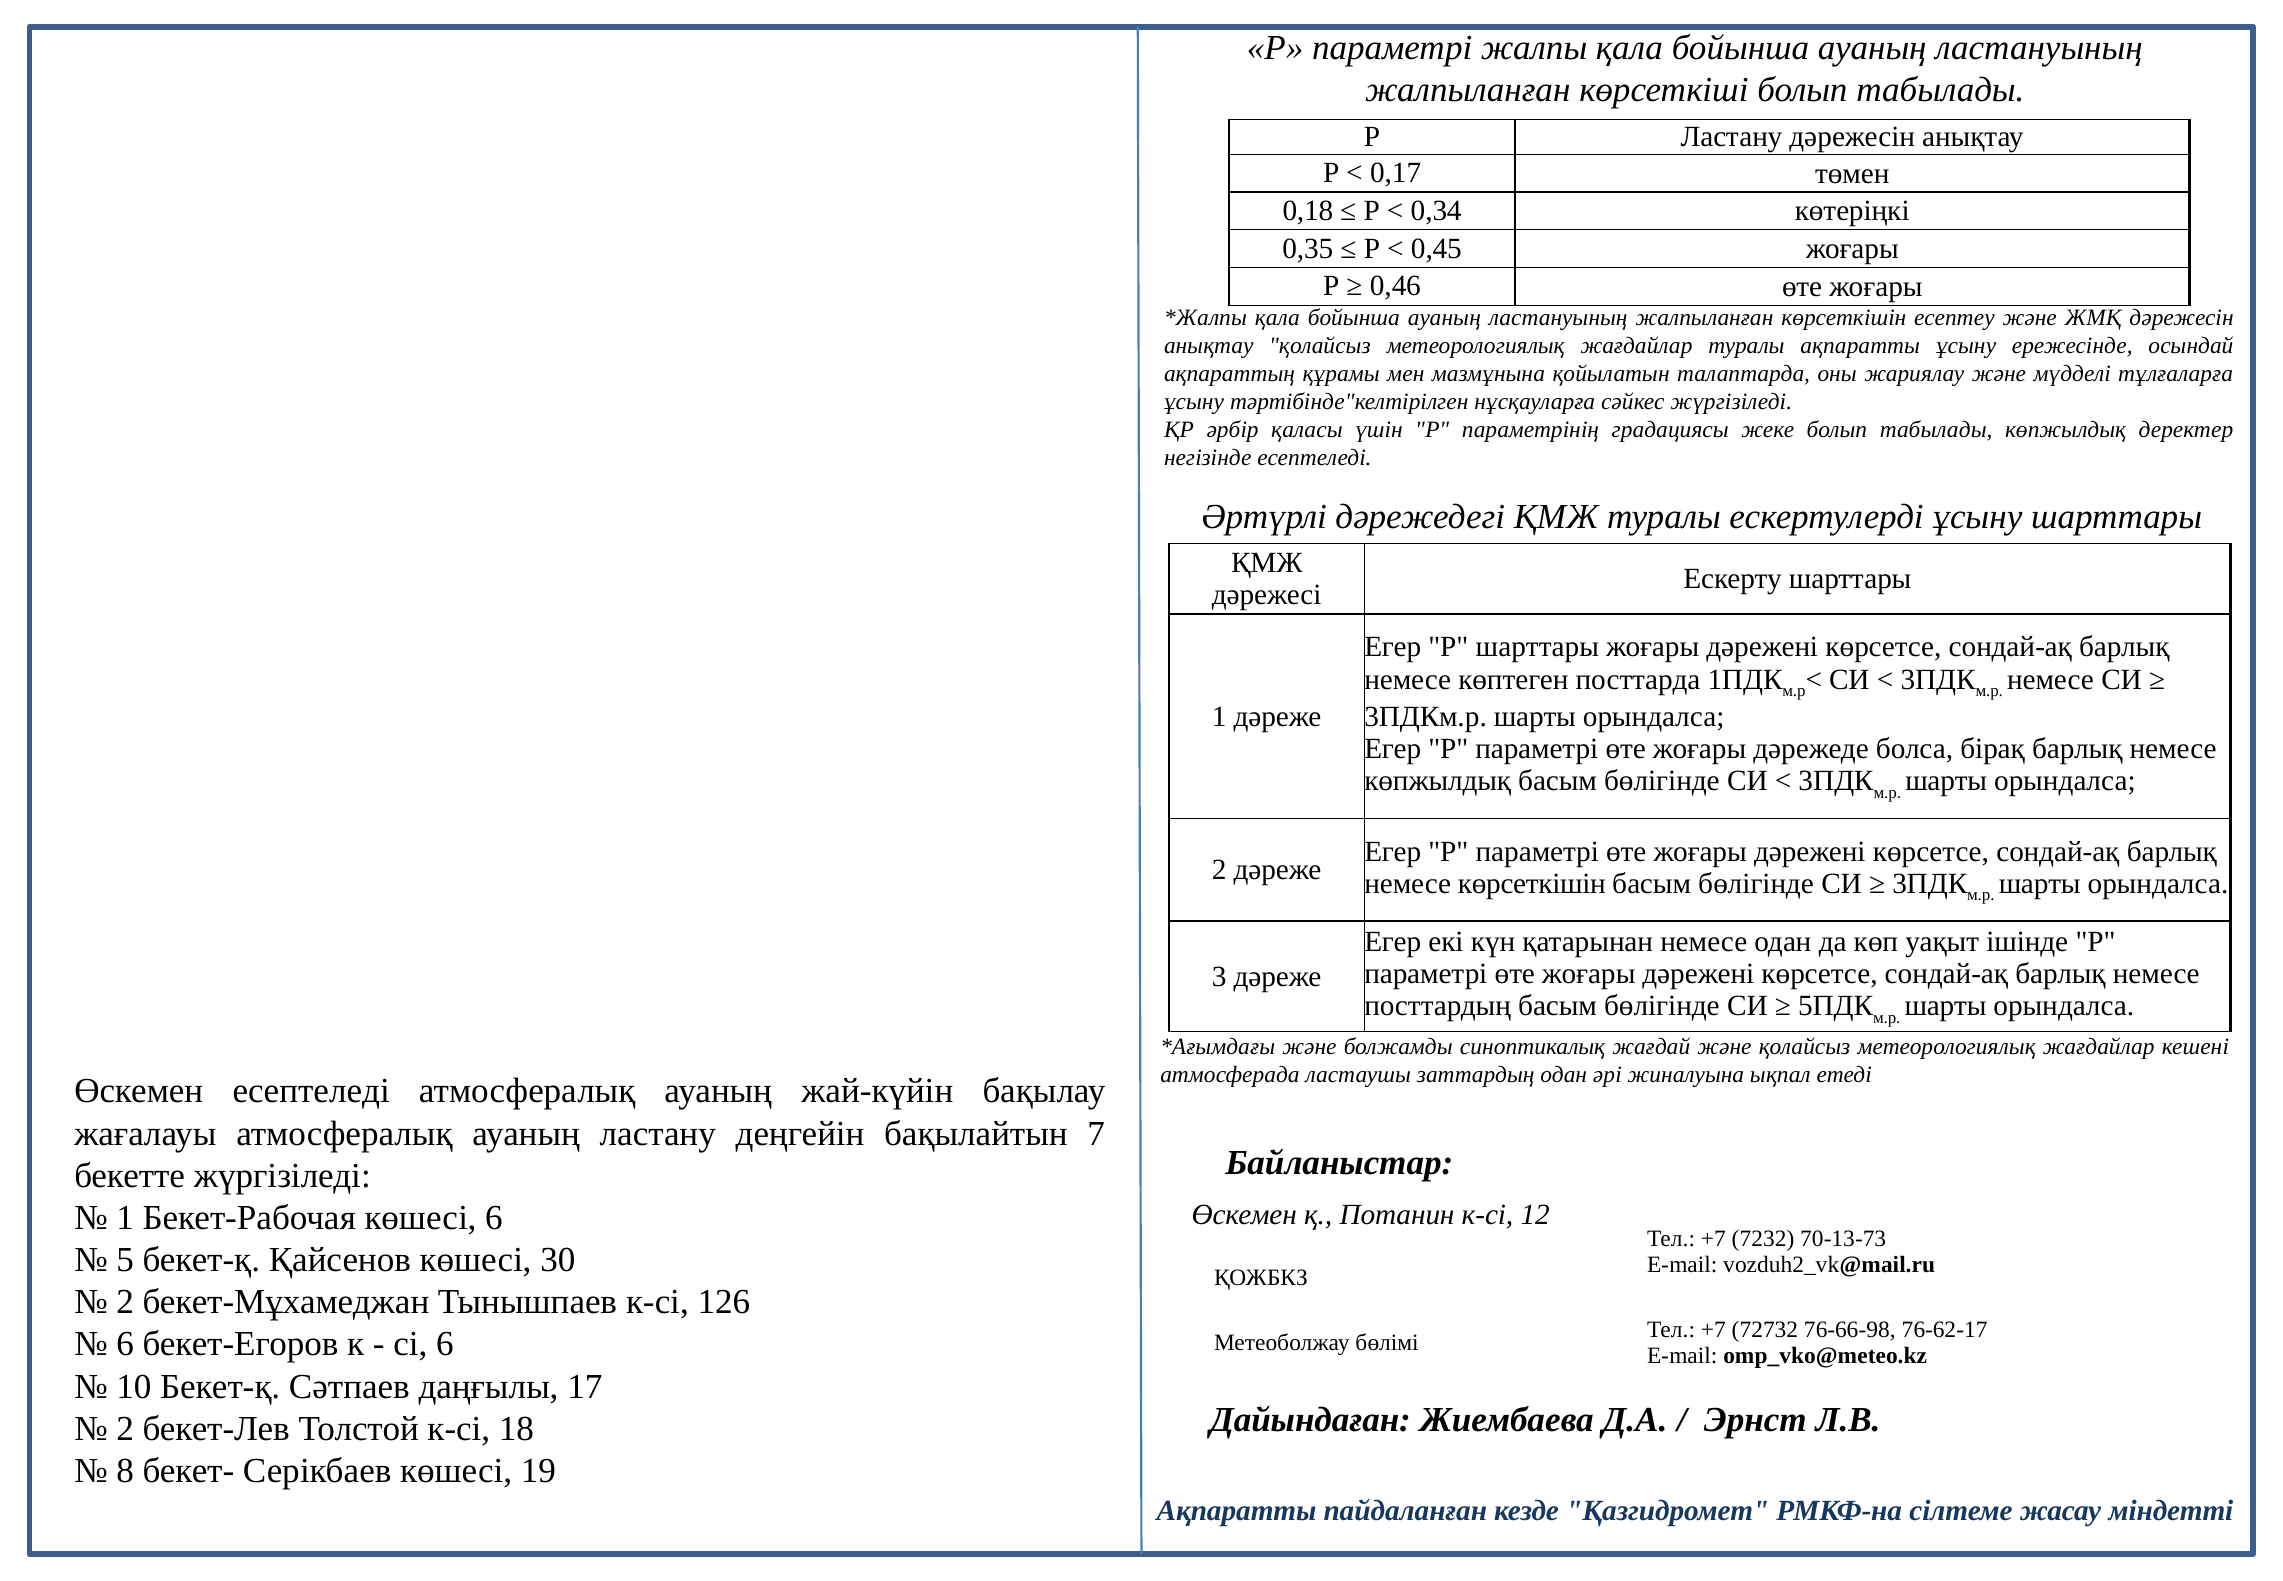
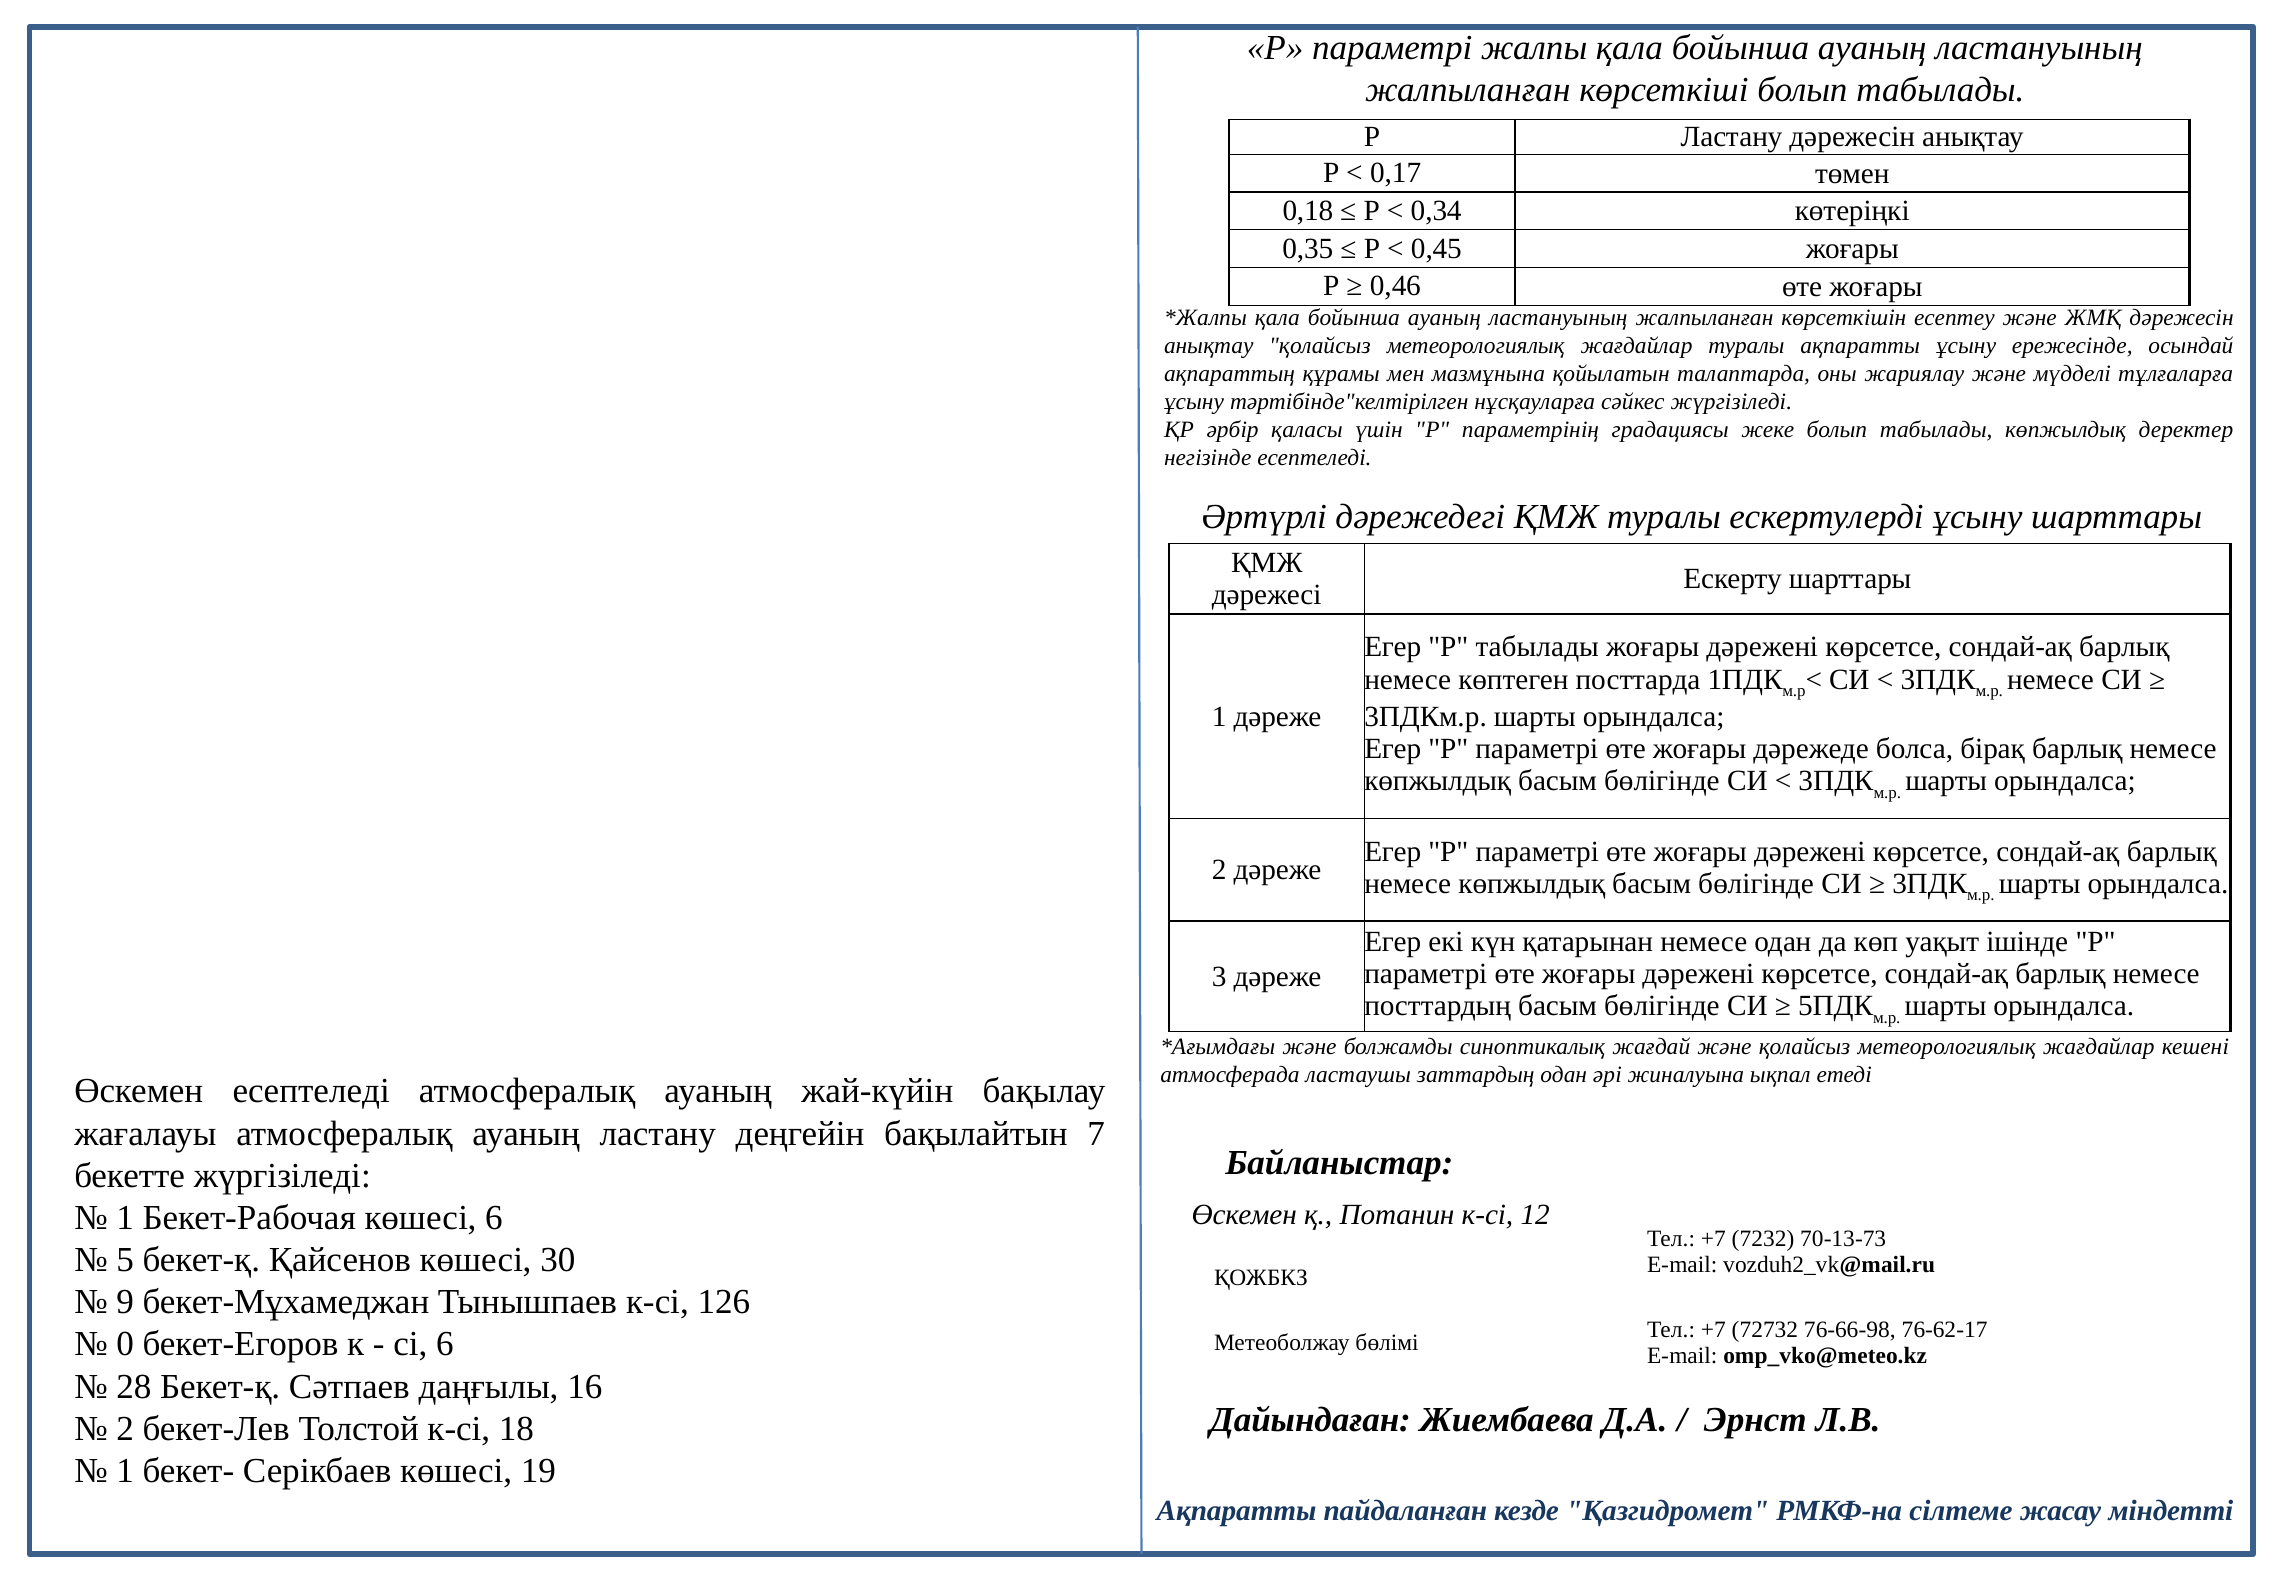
Р шарттары: шарттары -> табылады
көрсеткішін at (1532, 883): көрсеткішін -> көпжылдық
2 at (125, 1302): 2 -> 9
6 at (125, 1344): 6 -> 0
10: 10 -> 28
17: 17 -> 16
8 at (125, 1470): 8 -> 1
